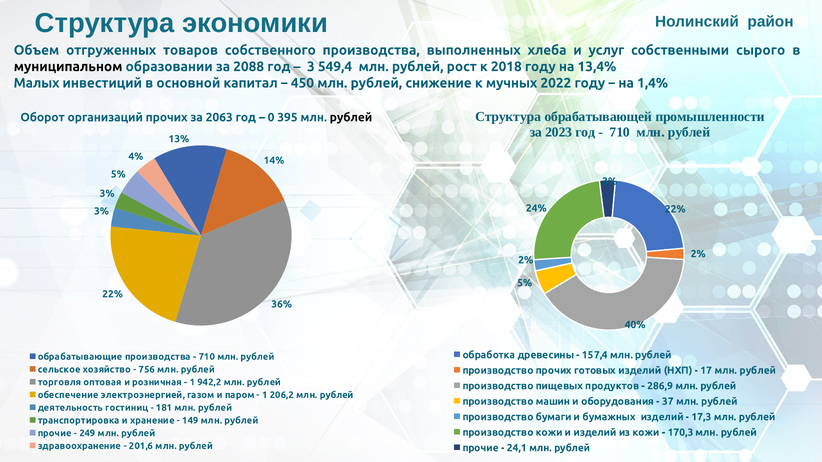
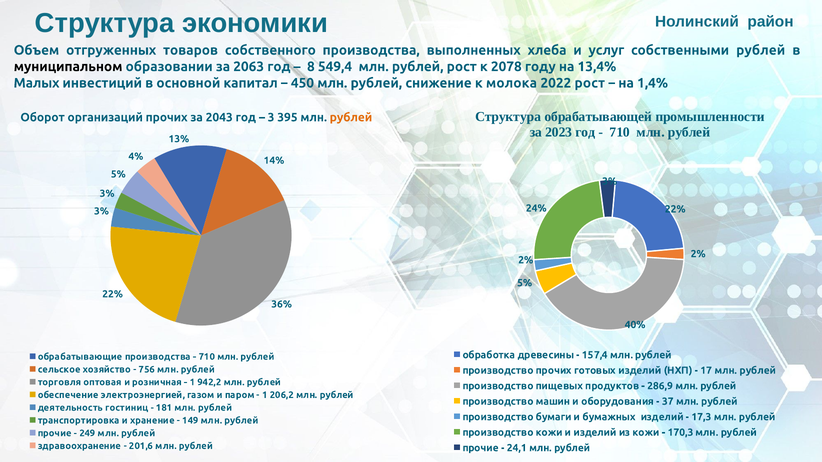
собственными сырого: сырого -> рублей
2088: 2088 -> 2063
3: 3 -> 8
2018: 2018 -> 2078
мучных: мучных -> молока
2022 году: году -> рост
2063: 2063 -> 2043
0: 0 -> 3
рублей at (351, 117) colour: black -> orange
